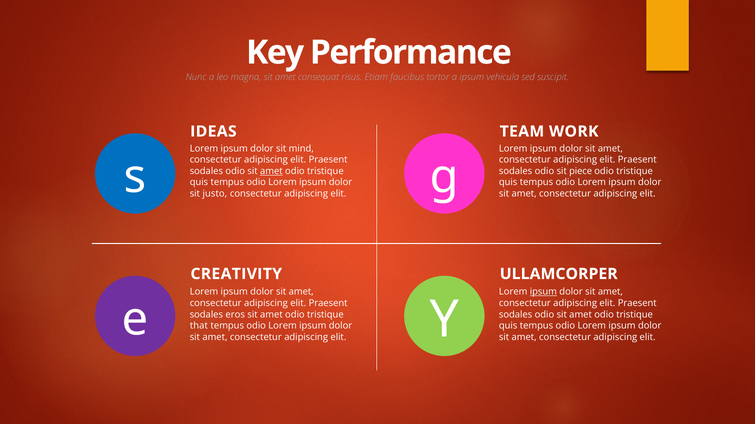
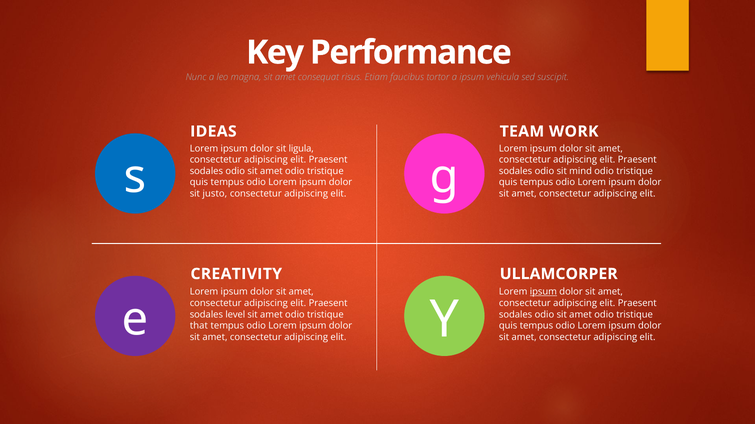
mind: mind -> ligula
amet at (271, 171) underline: present -> none
piece: piece -> mind
eros: eros -> level
